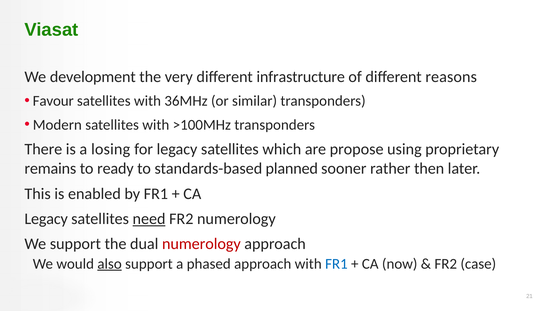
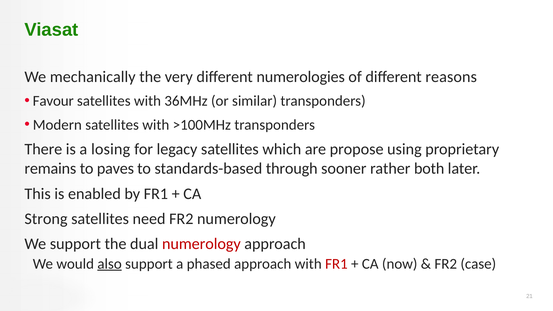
development: development -> mechanically
infrastructure: infrastructure -> numerologies
ready: ready -> paves
planned: planned -> through
then: then -> both
Legacy at (46, 219): Legacy -> Strong
need underline: present -> none
FR1 at (336, 264) colour: blue -> red
